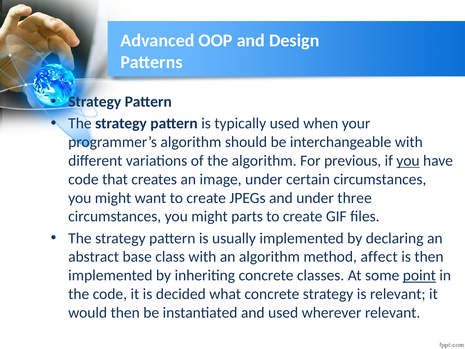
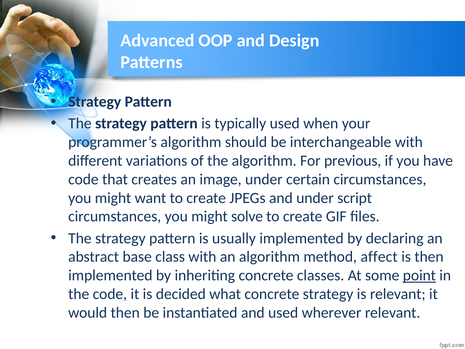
you at (408, 161) underline: present -> none
three: three -> script
parts: parts -> solve
